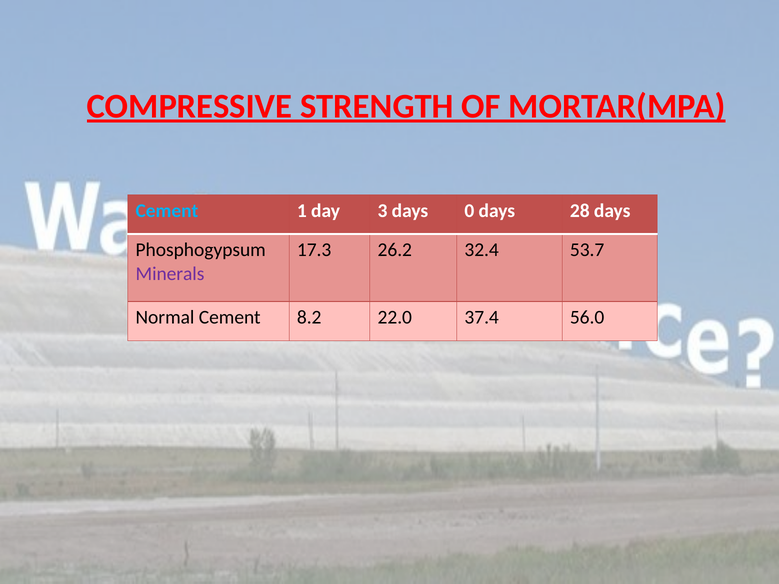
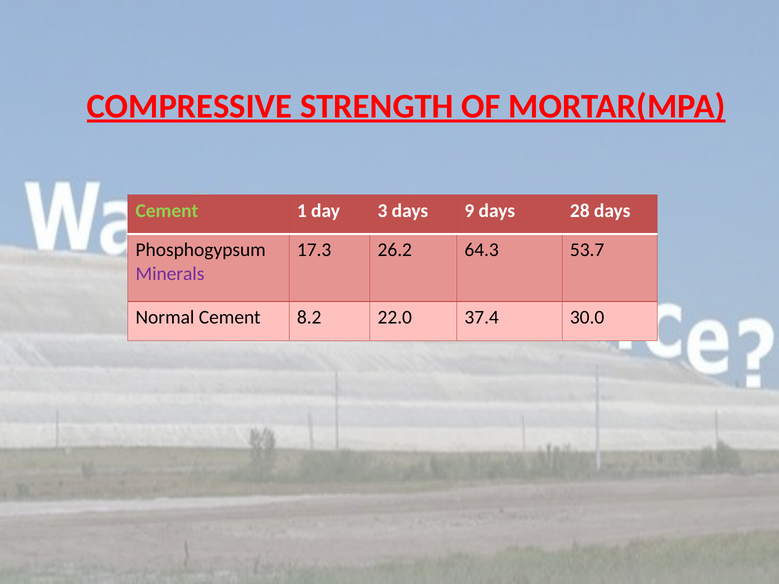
Cement at (167, 211) colour: light blue -> light green
0: 0 -> 9
32.4: 32.4 -> 64.3
56.0: 56.0 -> 30.0
